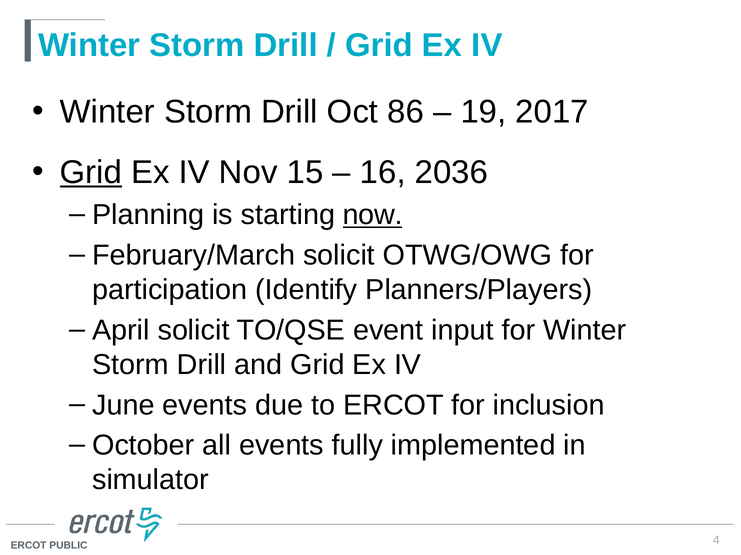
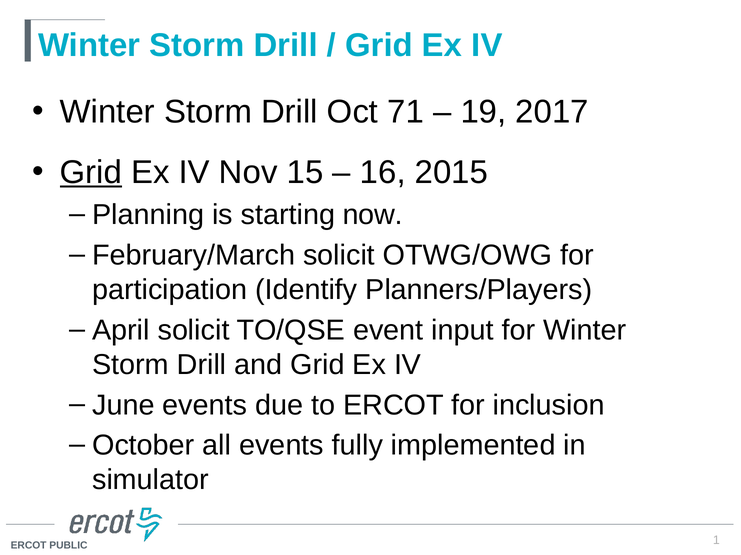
86: 86 -> 71
2036: 2036 -> 2015
now underline: present -> none
4: 4 -> 1
